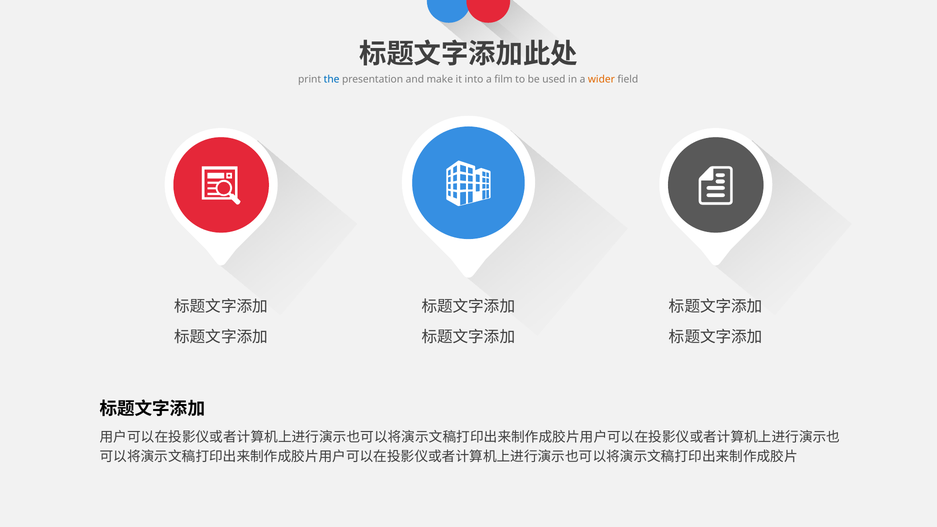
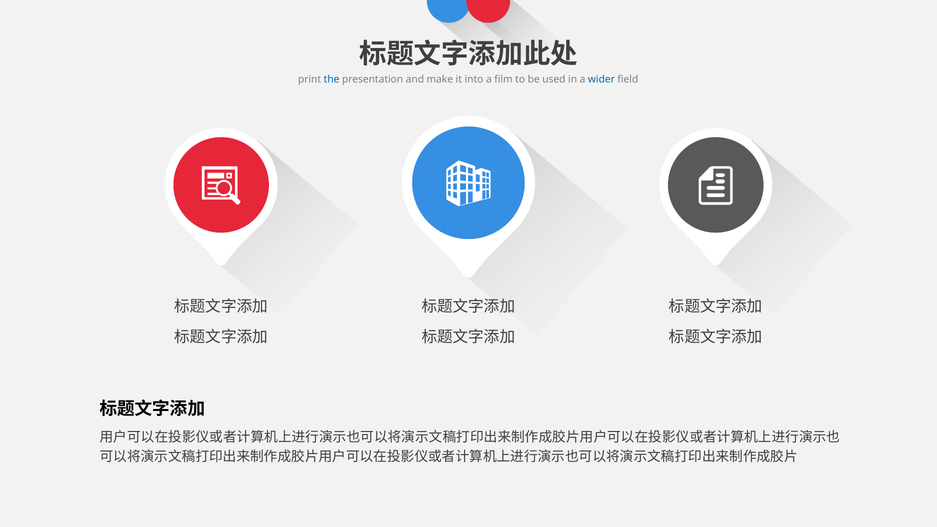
wider colour: orange -> blue
